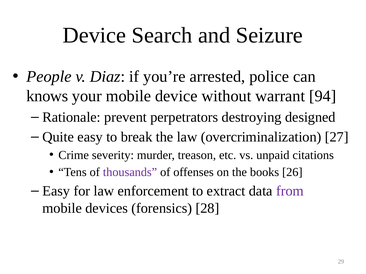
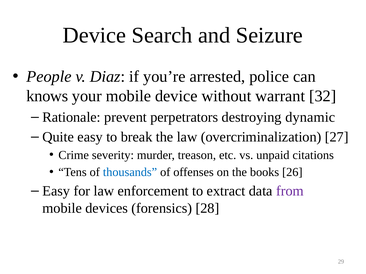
94: 94 -> 32
designed: designed -> dynamic
thousands colour: purple -> blue
